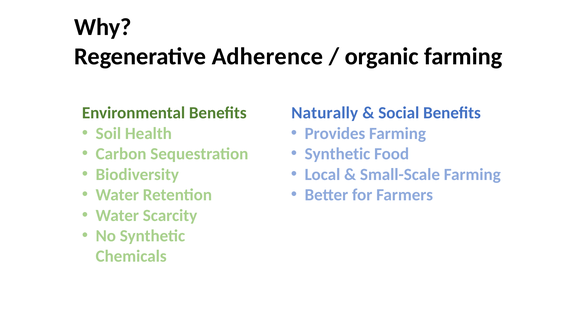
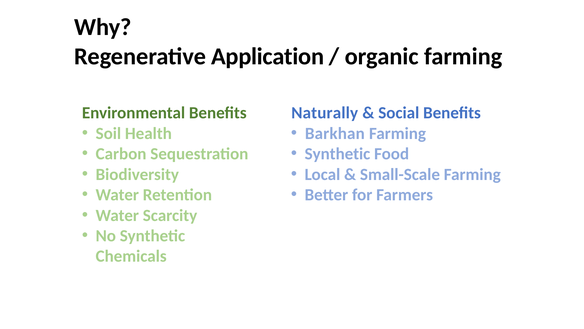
Adherence: Adherence -> Application
Provides: Provides -> Barkhan
